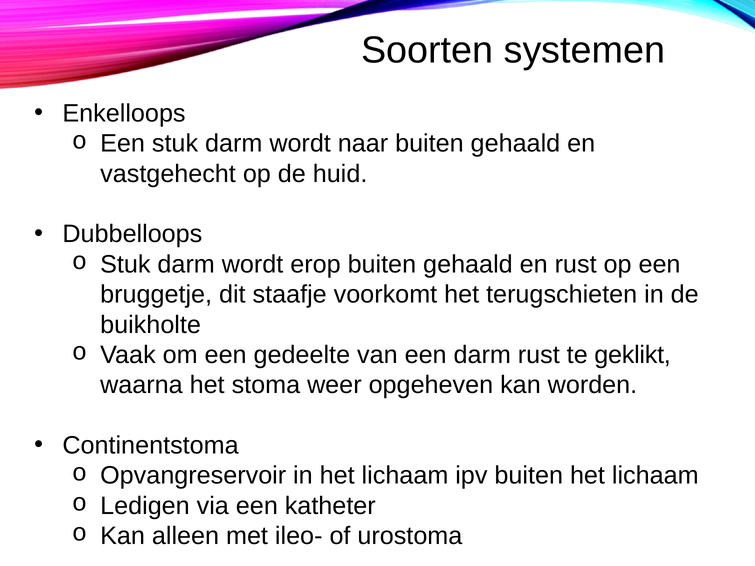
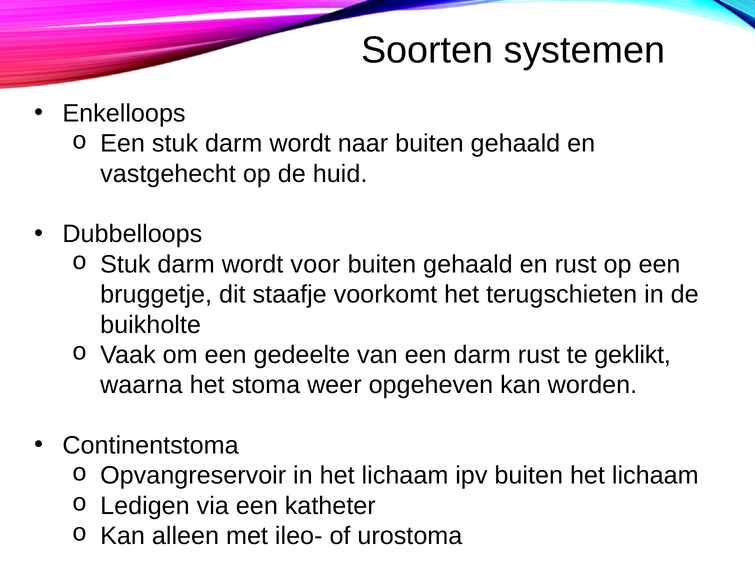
erop: erop -> voor
